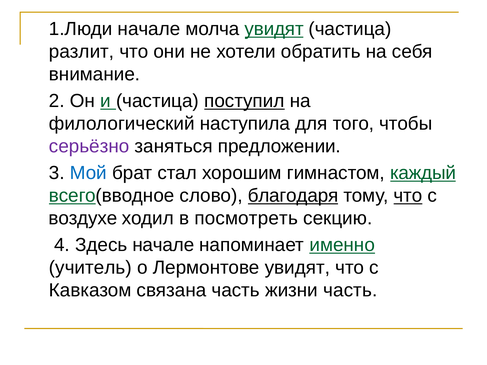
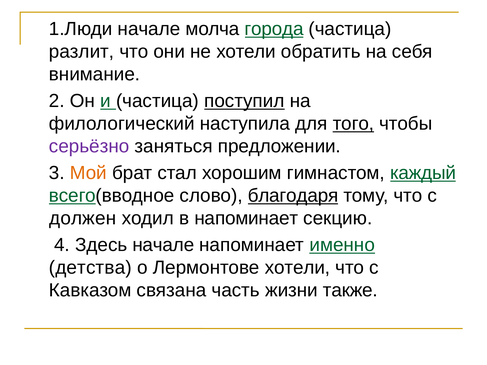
молча увидят: увидят -> города
того underline: none -> present
Мой colour: blue -> orange
что at (408, 196) underline: present -> none
воздухе: воздухе -> должен
в посмотреть: посмотреть -> напоминает
учитель: учитель -> детства
Лермонтове увидят: увидят -> хотели
жизни часть: часть -> также
